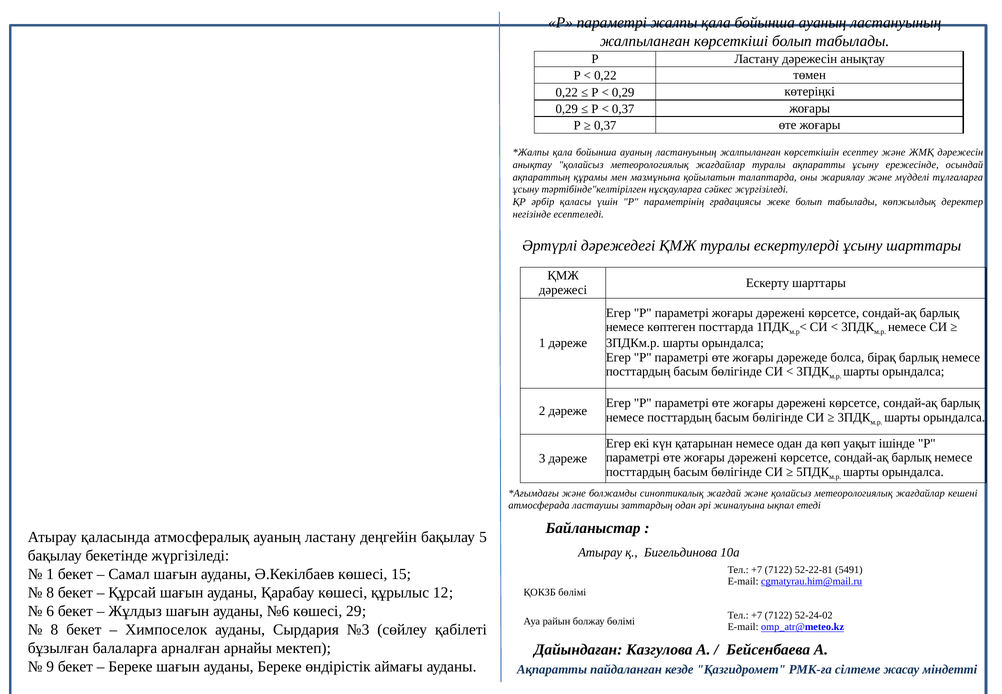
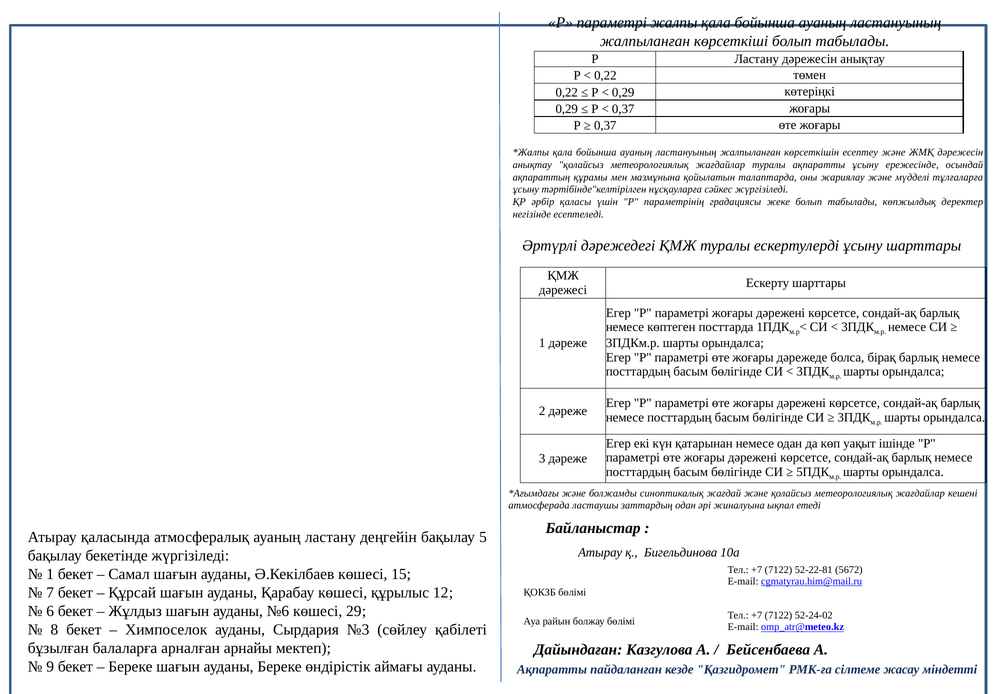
5491: 5491 -> 5672
8 at (50, 593): 8 -> 7
